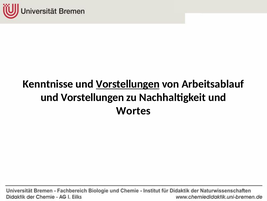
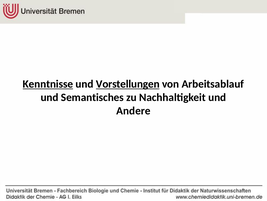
Kenntnisse underline: none -> present
Vorstellungen at (92, 97): Vorstellungen -> Semantisches
Wortes: Wortes -> Andere
